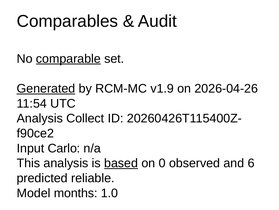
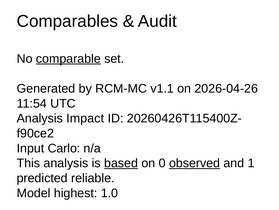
Generated underline: present -> none
v1.9: v1.9 -> v1.1
Collect: Collect -> Impact
observed underline: none -> present
6: 6 -> 1
months: months -> highest
